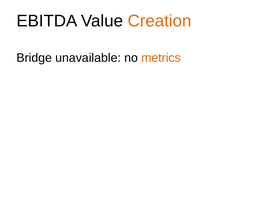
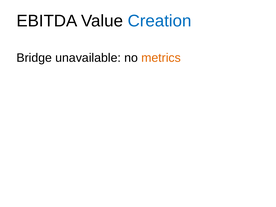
Creation colour: orange -> blue
